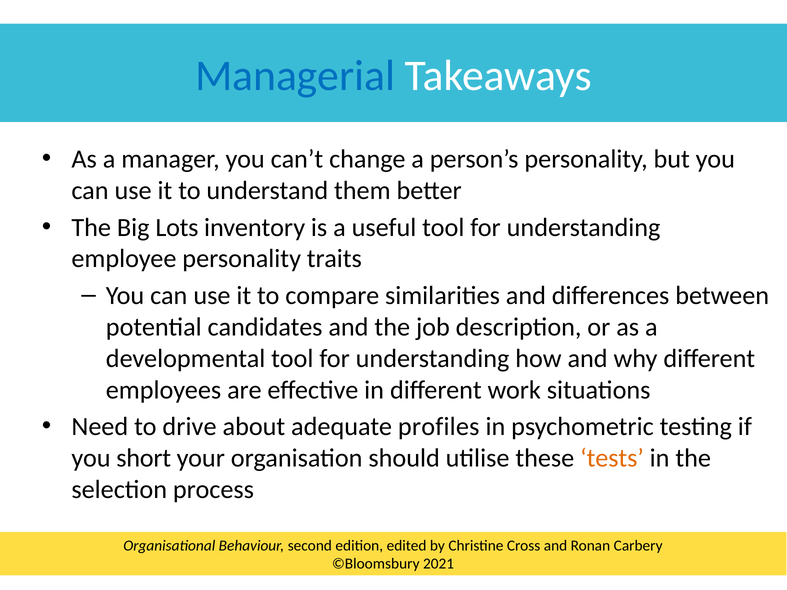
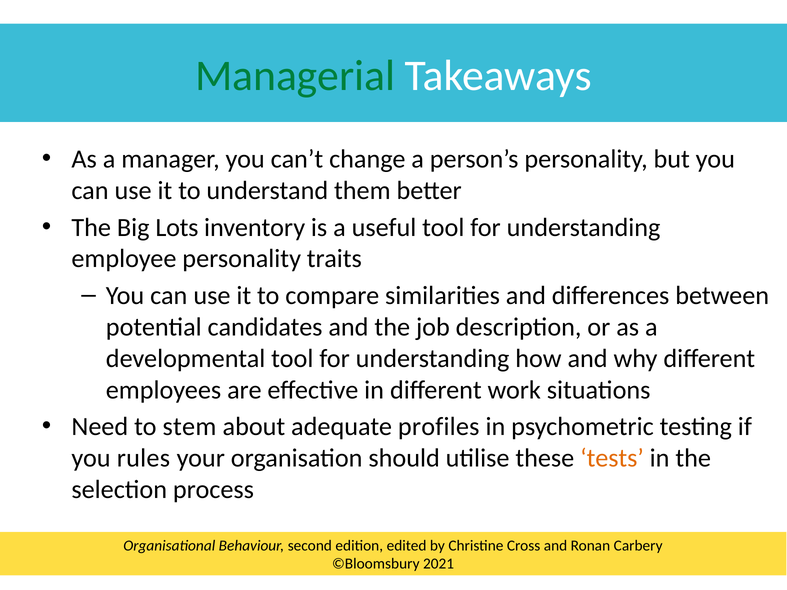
Managerial colour: blue -> green
drive: drive -> stem
short: short -> rules
